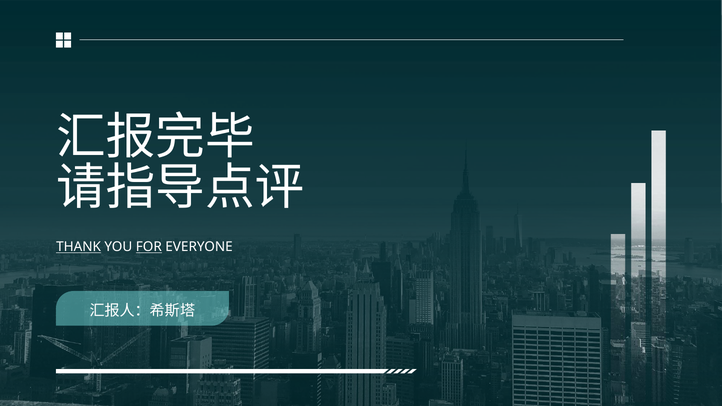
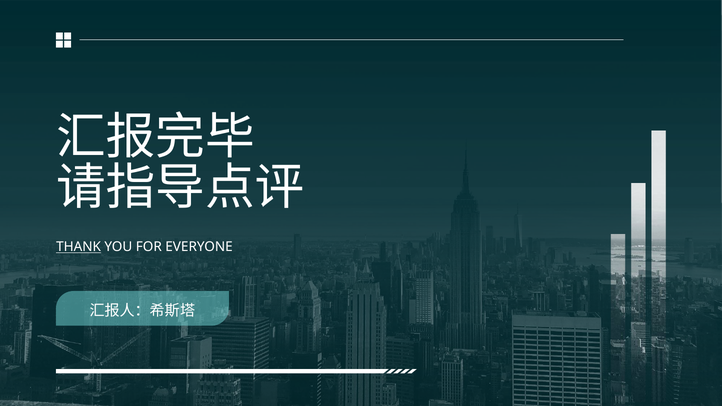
FOR underline: present -> none
